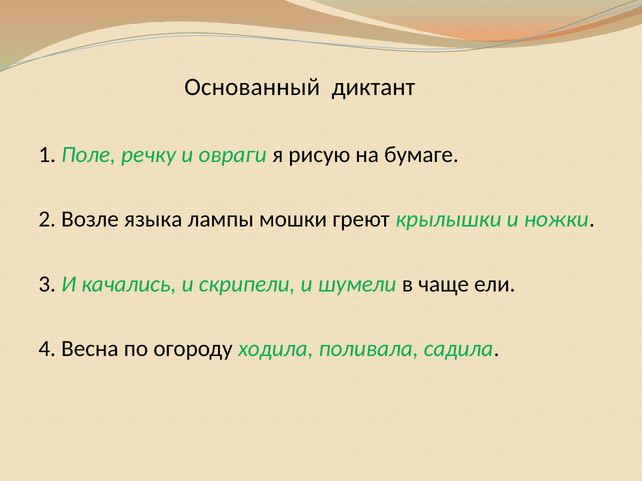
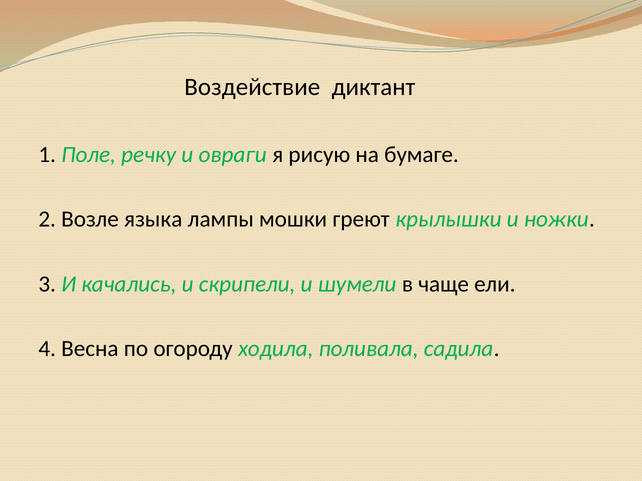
Основанный: Основанный -> Воздействие
